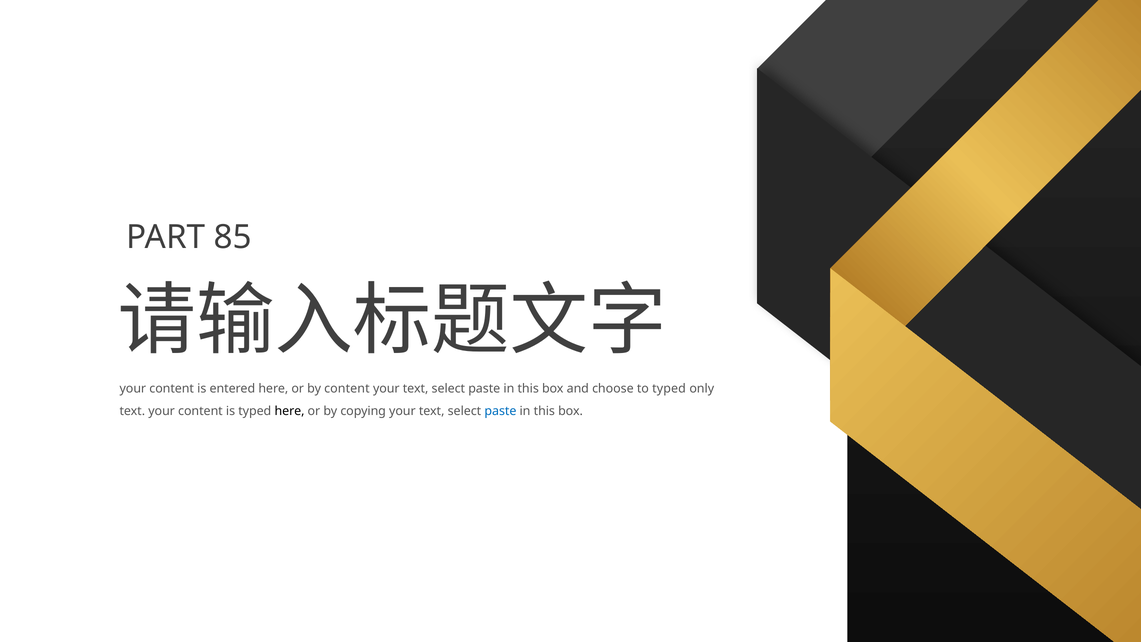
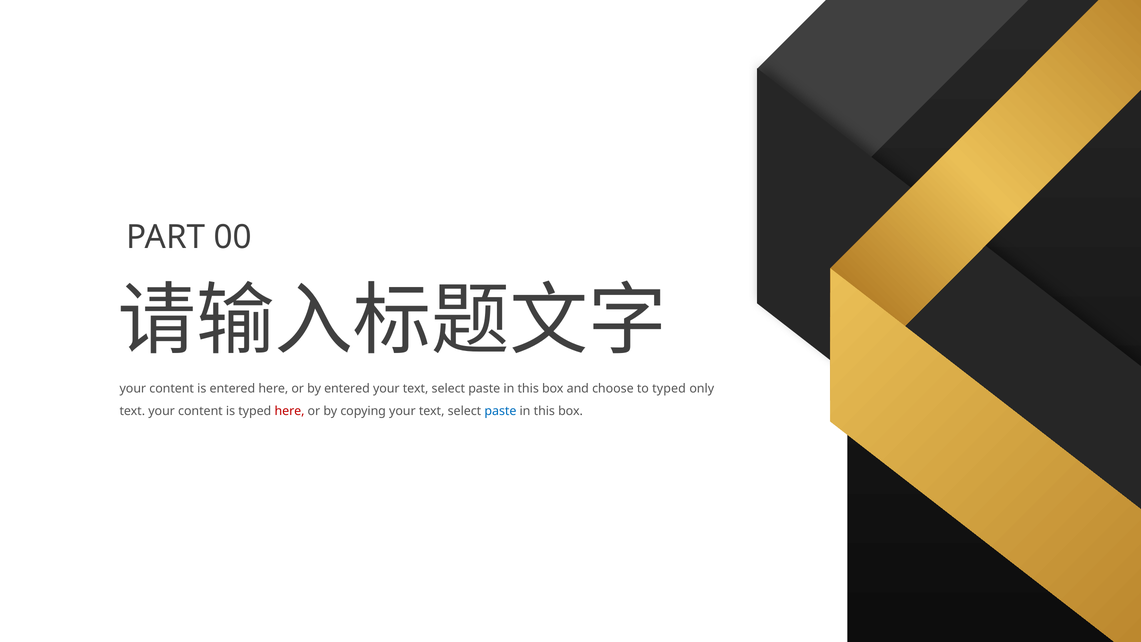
85: 85 -> 00
by content: content -> entered
here at (290, 411) colour: black -> red
